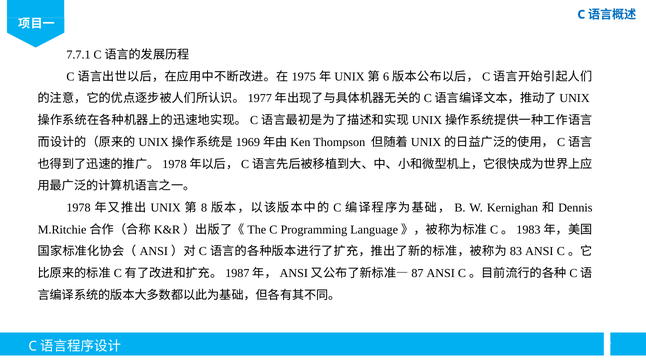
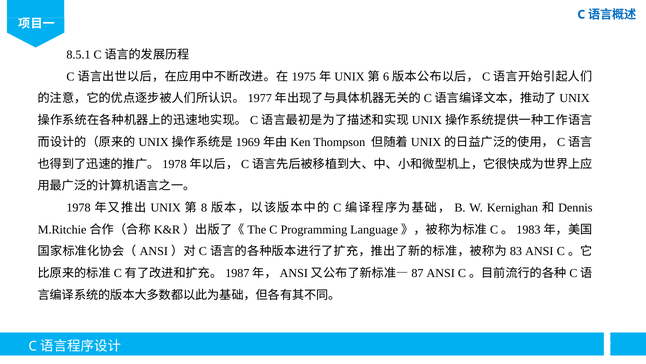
7.7.1: 7.7.1 -> 8.5.1
